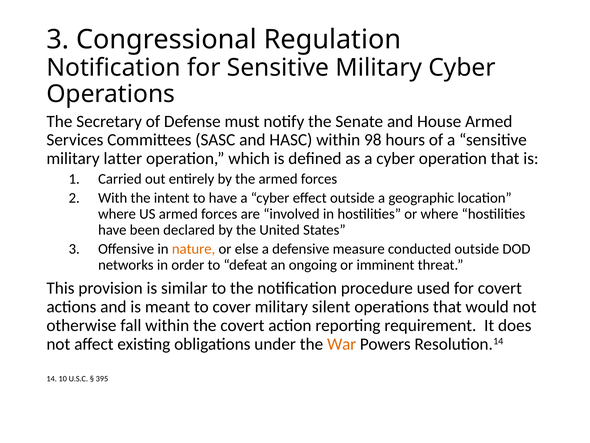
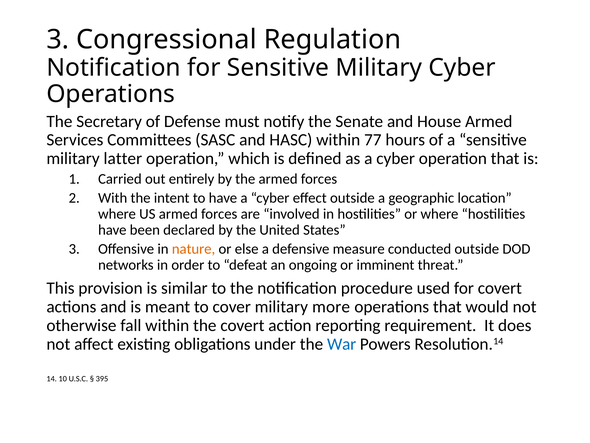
98: 98 -> 77
silent: silent -> more
War colour: orange -> blue
